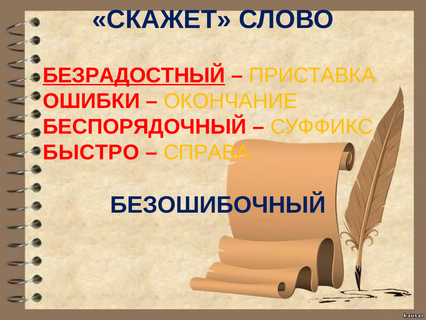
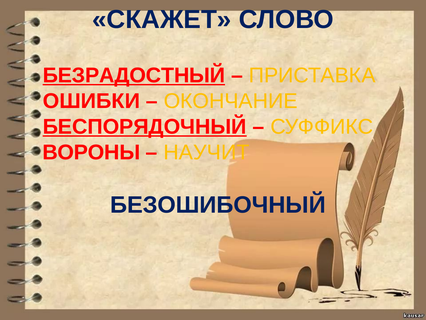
БЕСПОРЯДОЧНЫЙ underline: none -> present
БЫСТРО: БЫСТРО -> ВОРОНЫ
СПРАВА: СПРАВА -> НАУЧИТ
